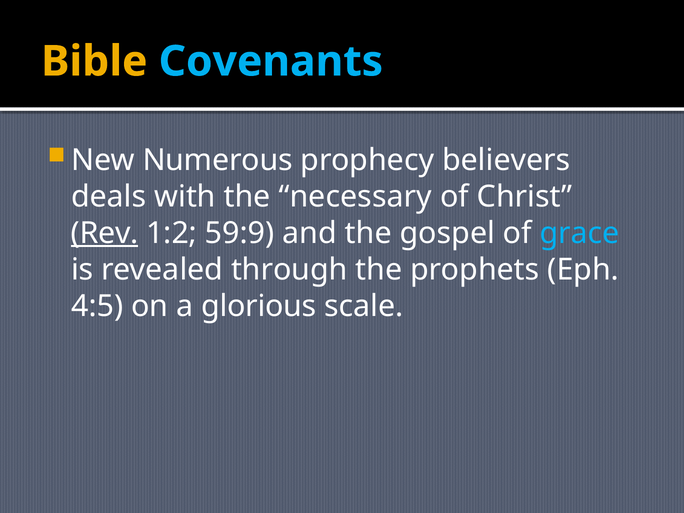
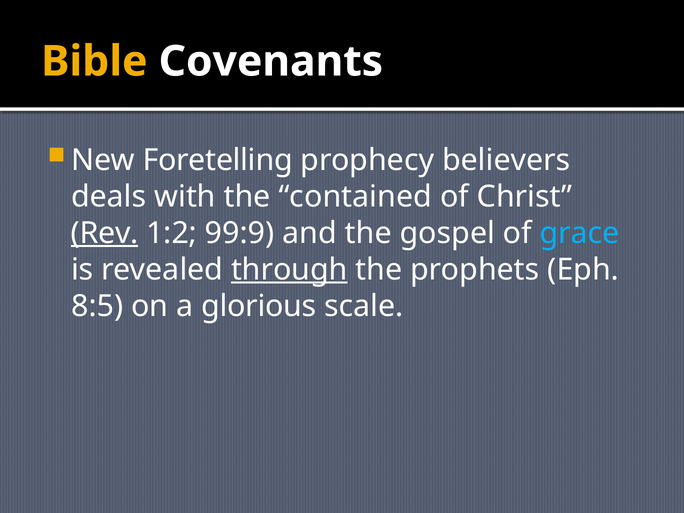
Covenants colour: light blue -> white
Numerous: Numerous -> Foretelling
necessary: necessary -> contained
59:9: 59:9 -> 99:9
through underline: none -> present
4:5: 4:5 -> 8:5
